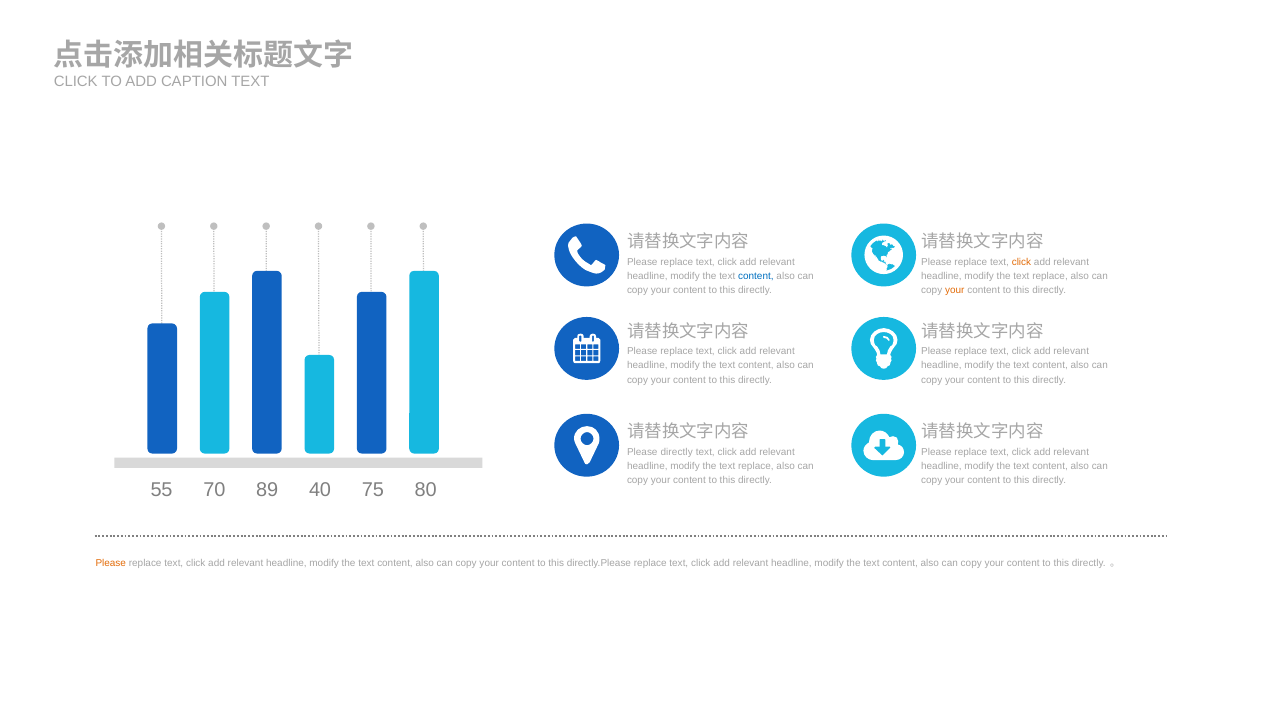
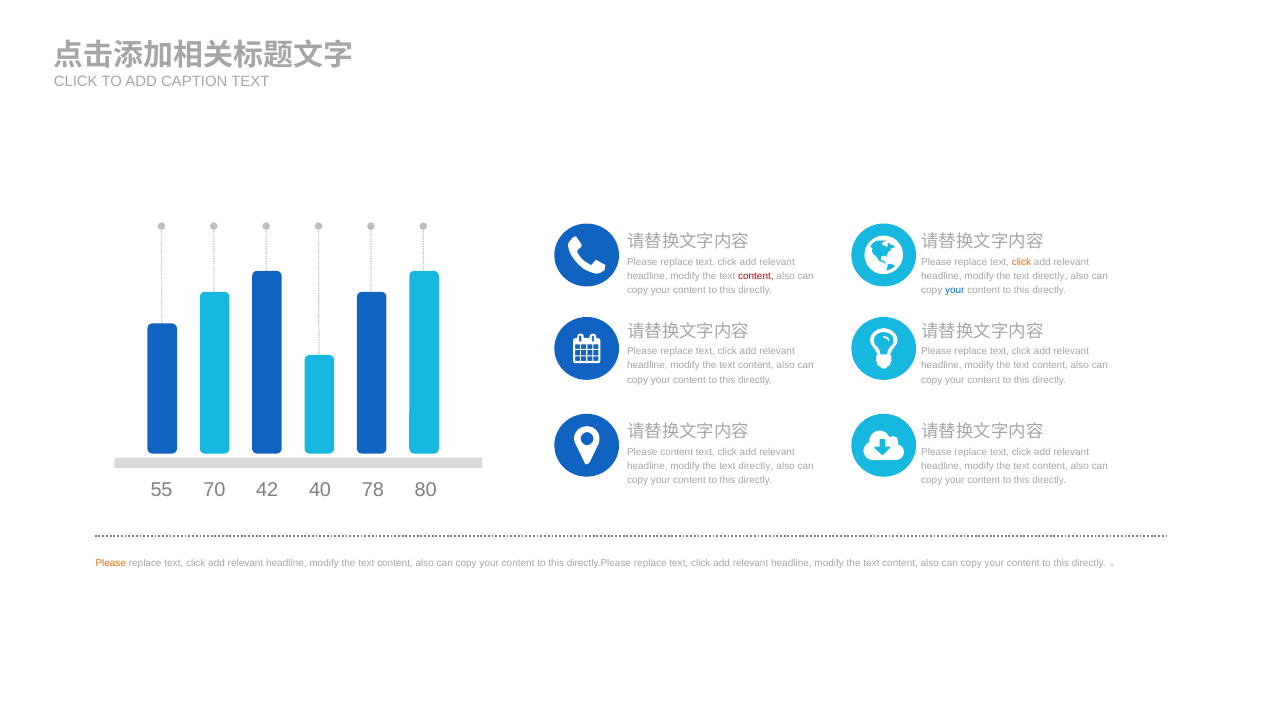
content at (756, 276) colour: blue -> red
replace at (1050, 276): replace -> directly
your at (955, 291) colour: orange -> blue
Please directly: directly -> content
replace at (756, 466): replace -> directly
89: 89 -> 42
75: 75 -> 78
